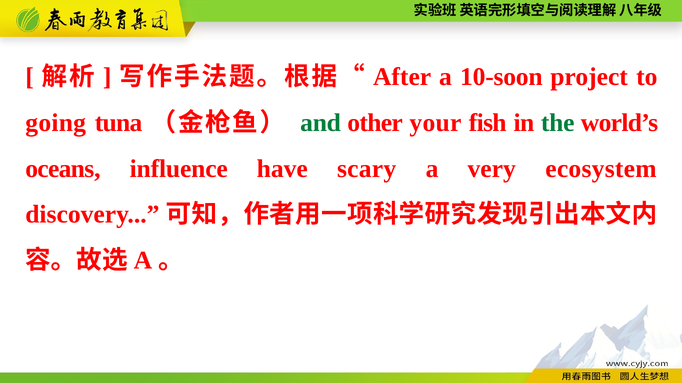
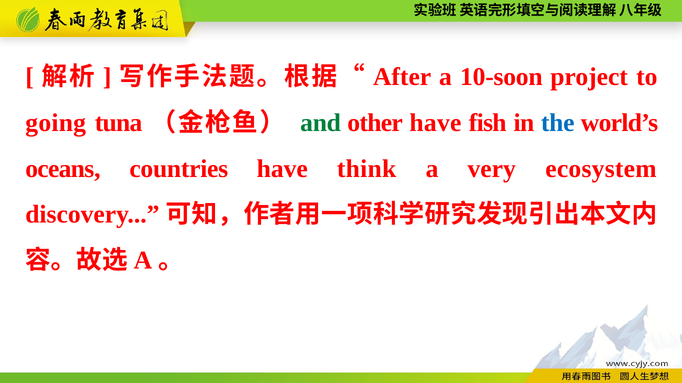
other your: your -> have
the colour: green -> blue
influence: influence -> countries
scary: scary -> think
